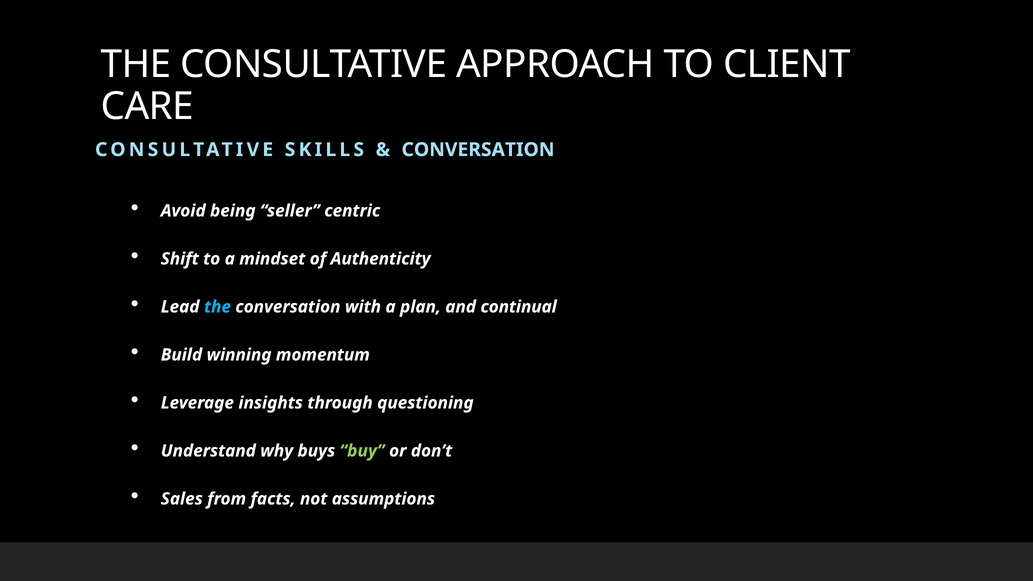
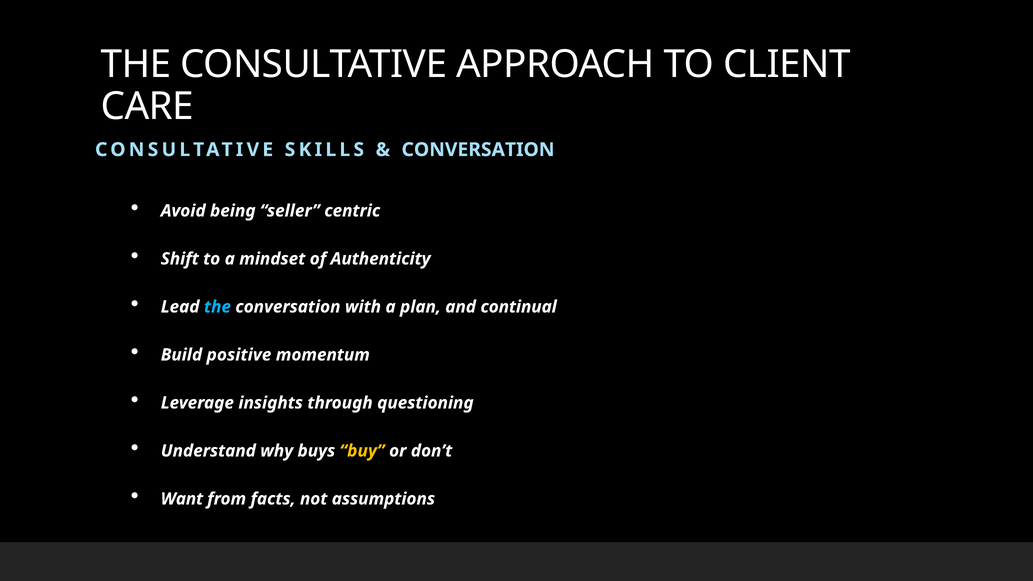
winning: winning -> positive
buy colour: light green -> yellow
Sales: Sales -> Want
